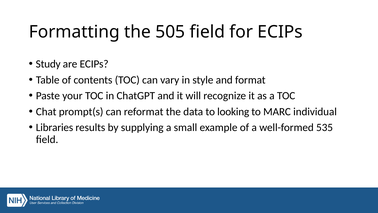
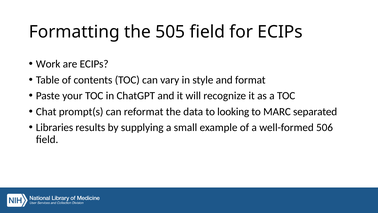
Study: Study -> Work
individual: individual -> separated
535: 535 -> 506
